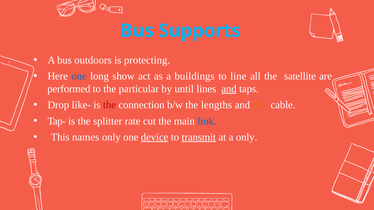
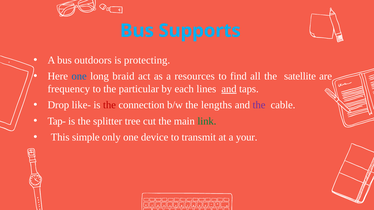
show: show -> braid
buildings: buildings -> resources
line: line -> find
performed: performed -> frequency
until: until -> each
the at (259, 105) colour: orange -> purple
rate: rate -> tree
link colour: blue -> green
names: names -> simple
device underline: present -> none
transmit underline: present -> none
a only: only -> your
